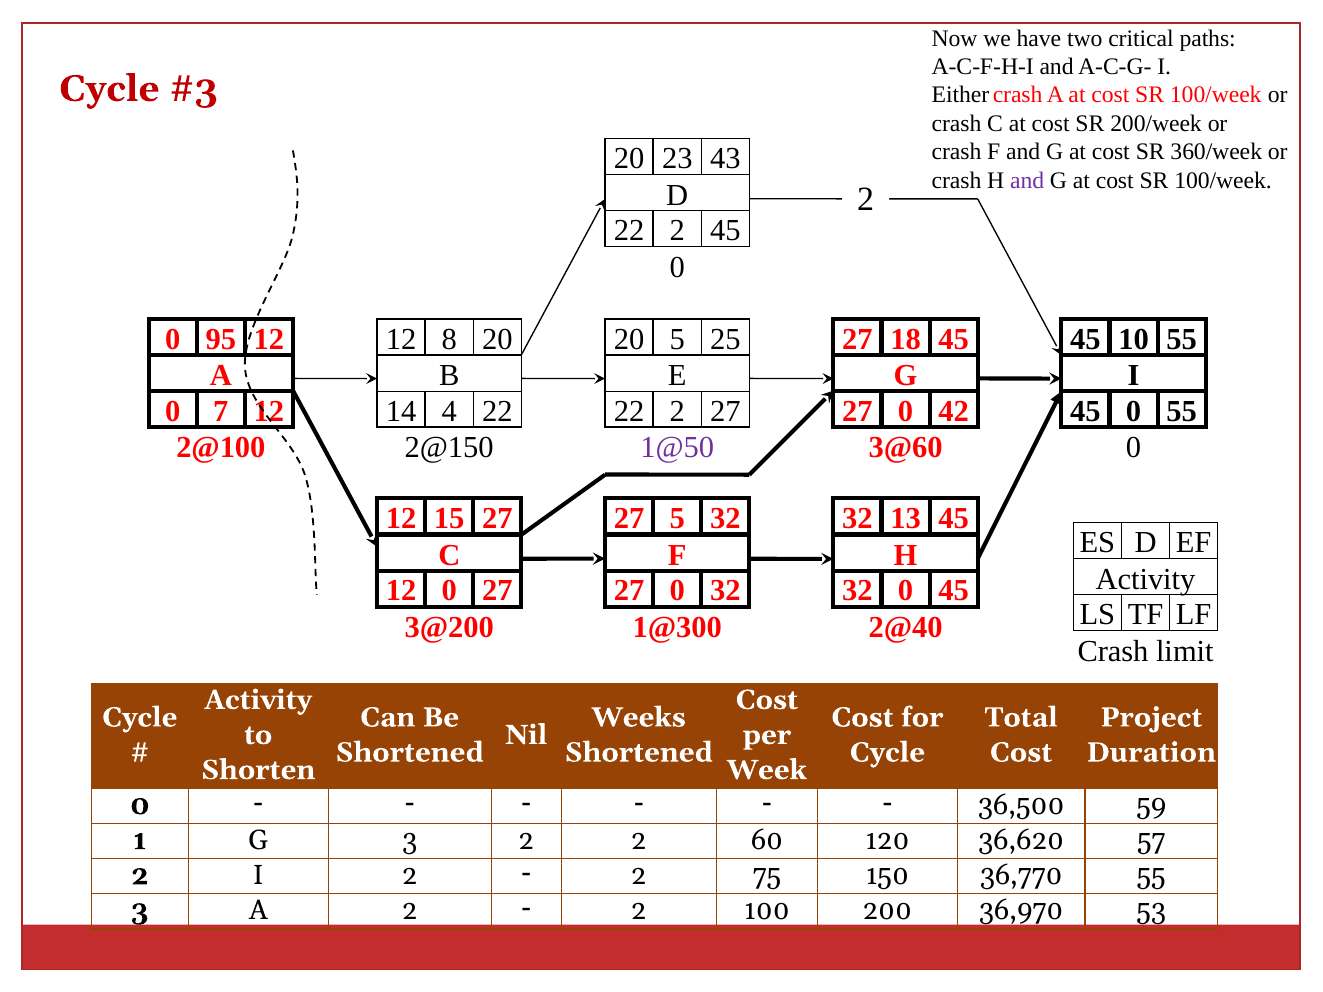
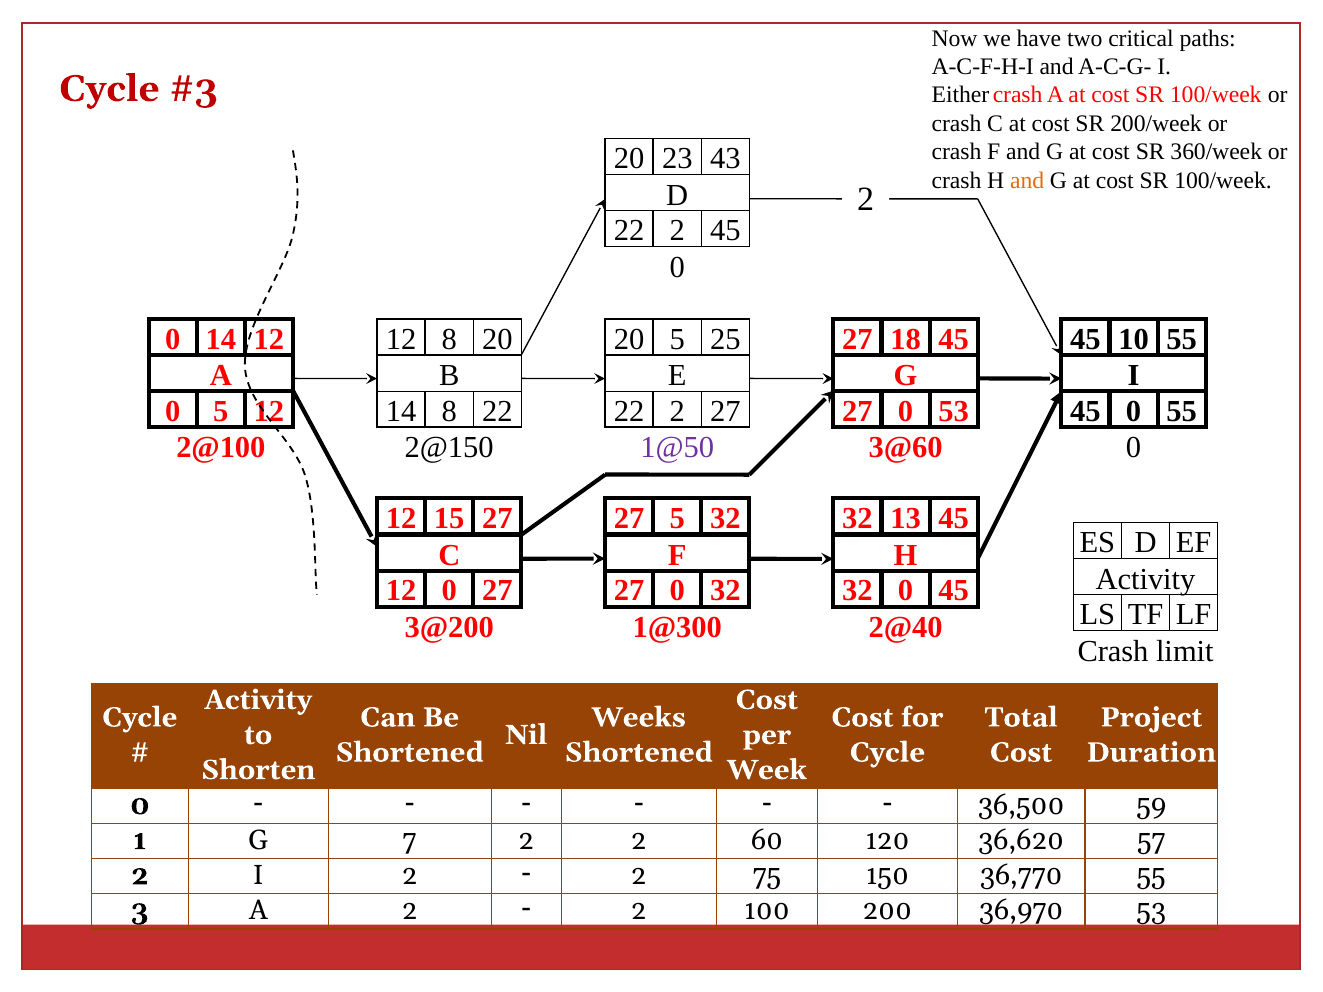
and at (1027, 180) colour: purple -> orange
0 95: 95 -> 14
0 7: 7 -> 5
14 4: 4 -> 8
0 42: 42 -> 53
G 3: 3 -> 7
